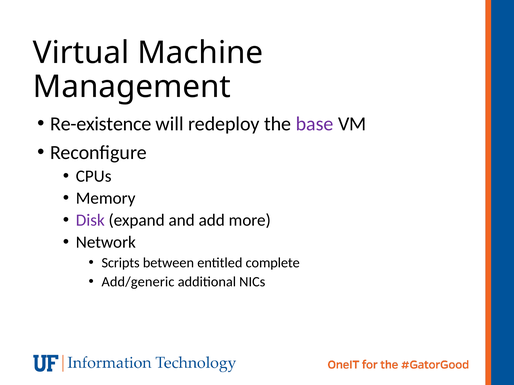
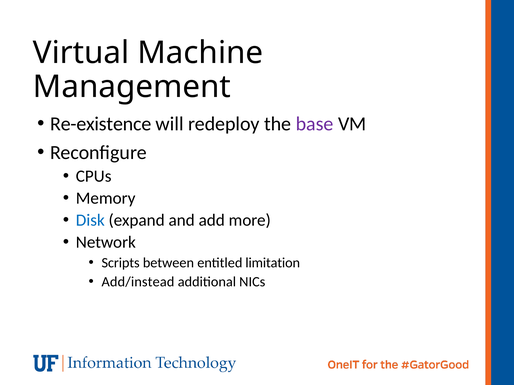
Disk colour: purple -> blue
complete: complete -> limitation
Add/generic: Add/generic -> Add/instead
